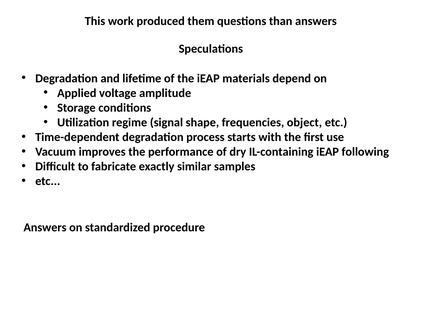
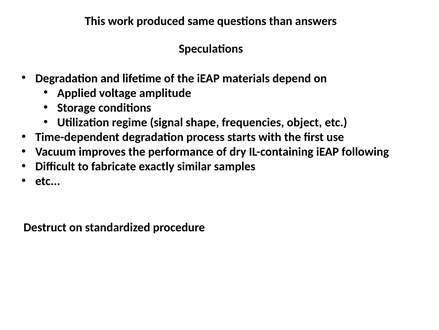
them: them -> same
Answers at (45, 227): Answers -> Destruct
